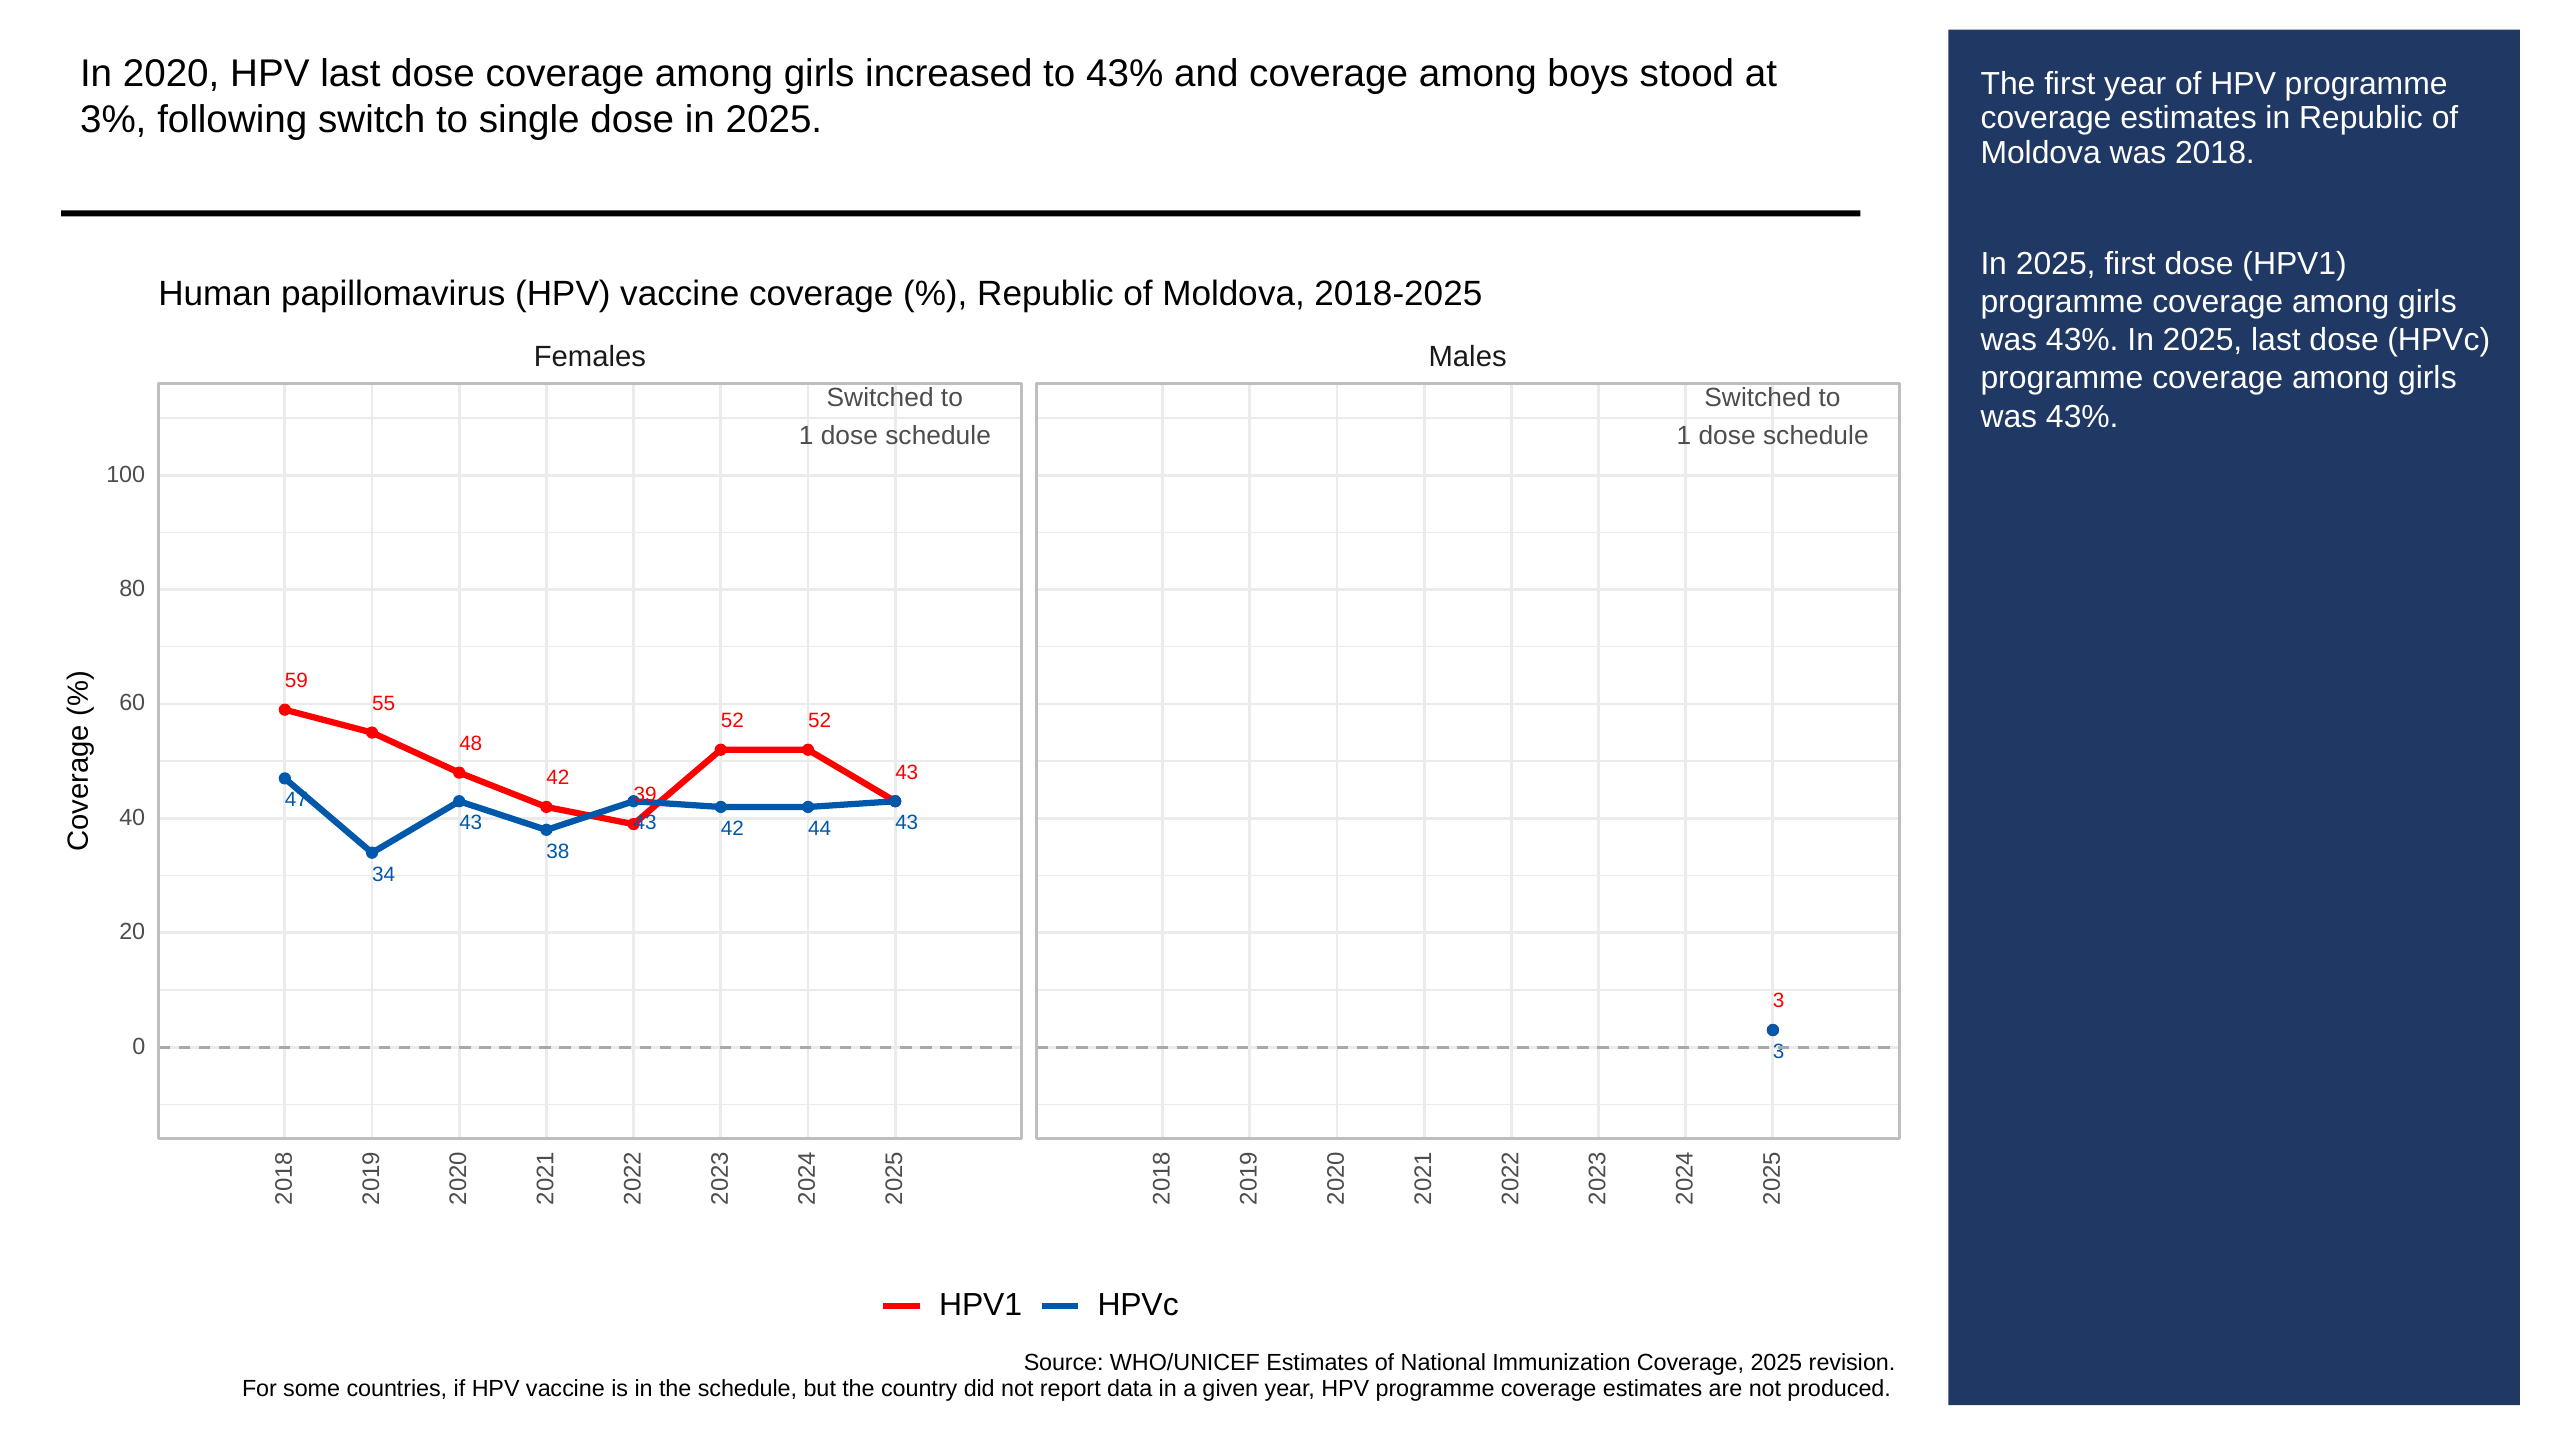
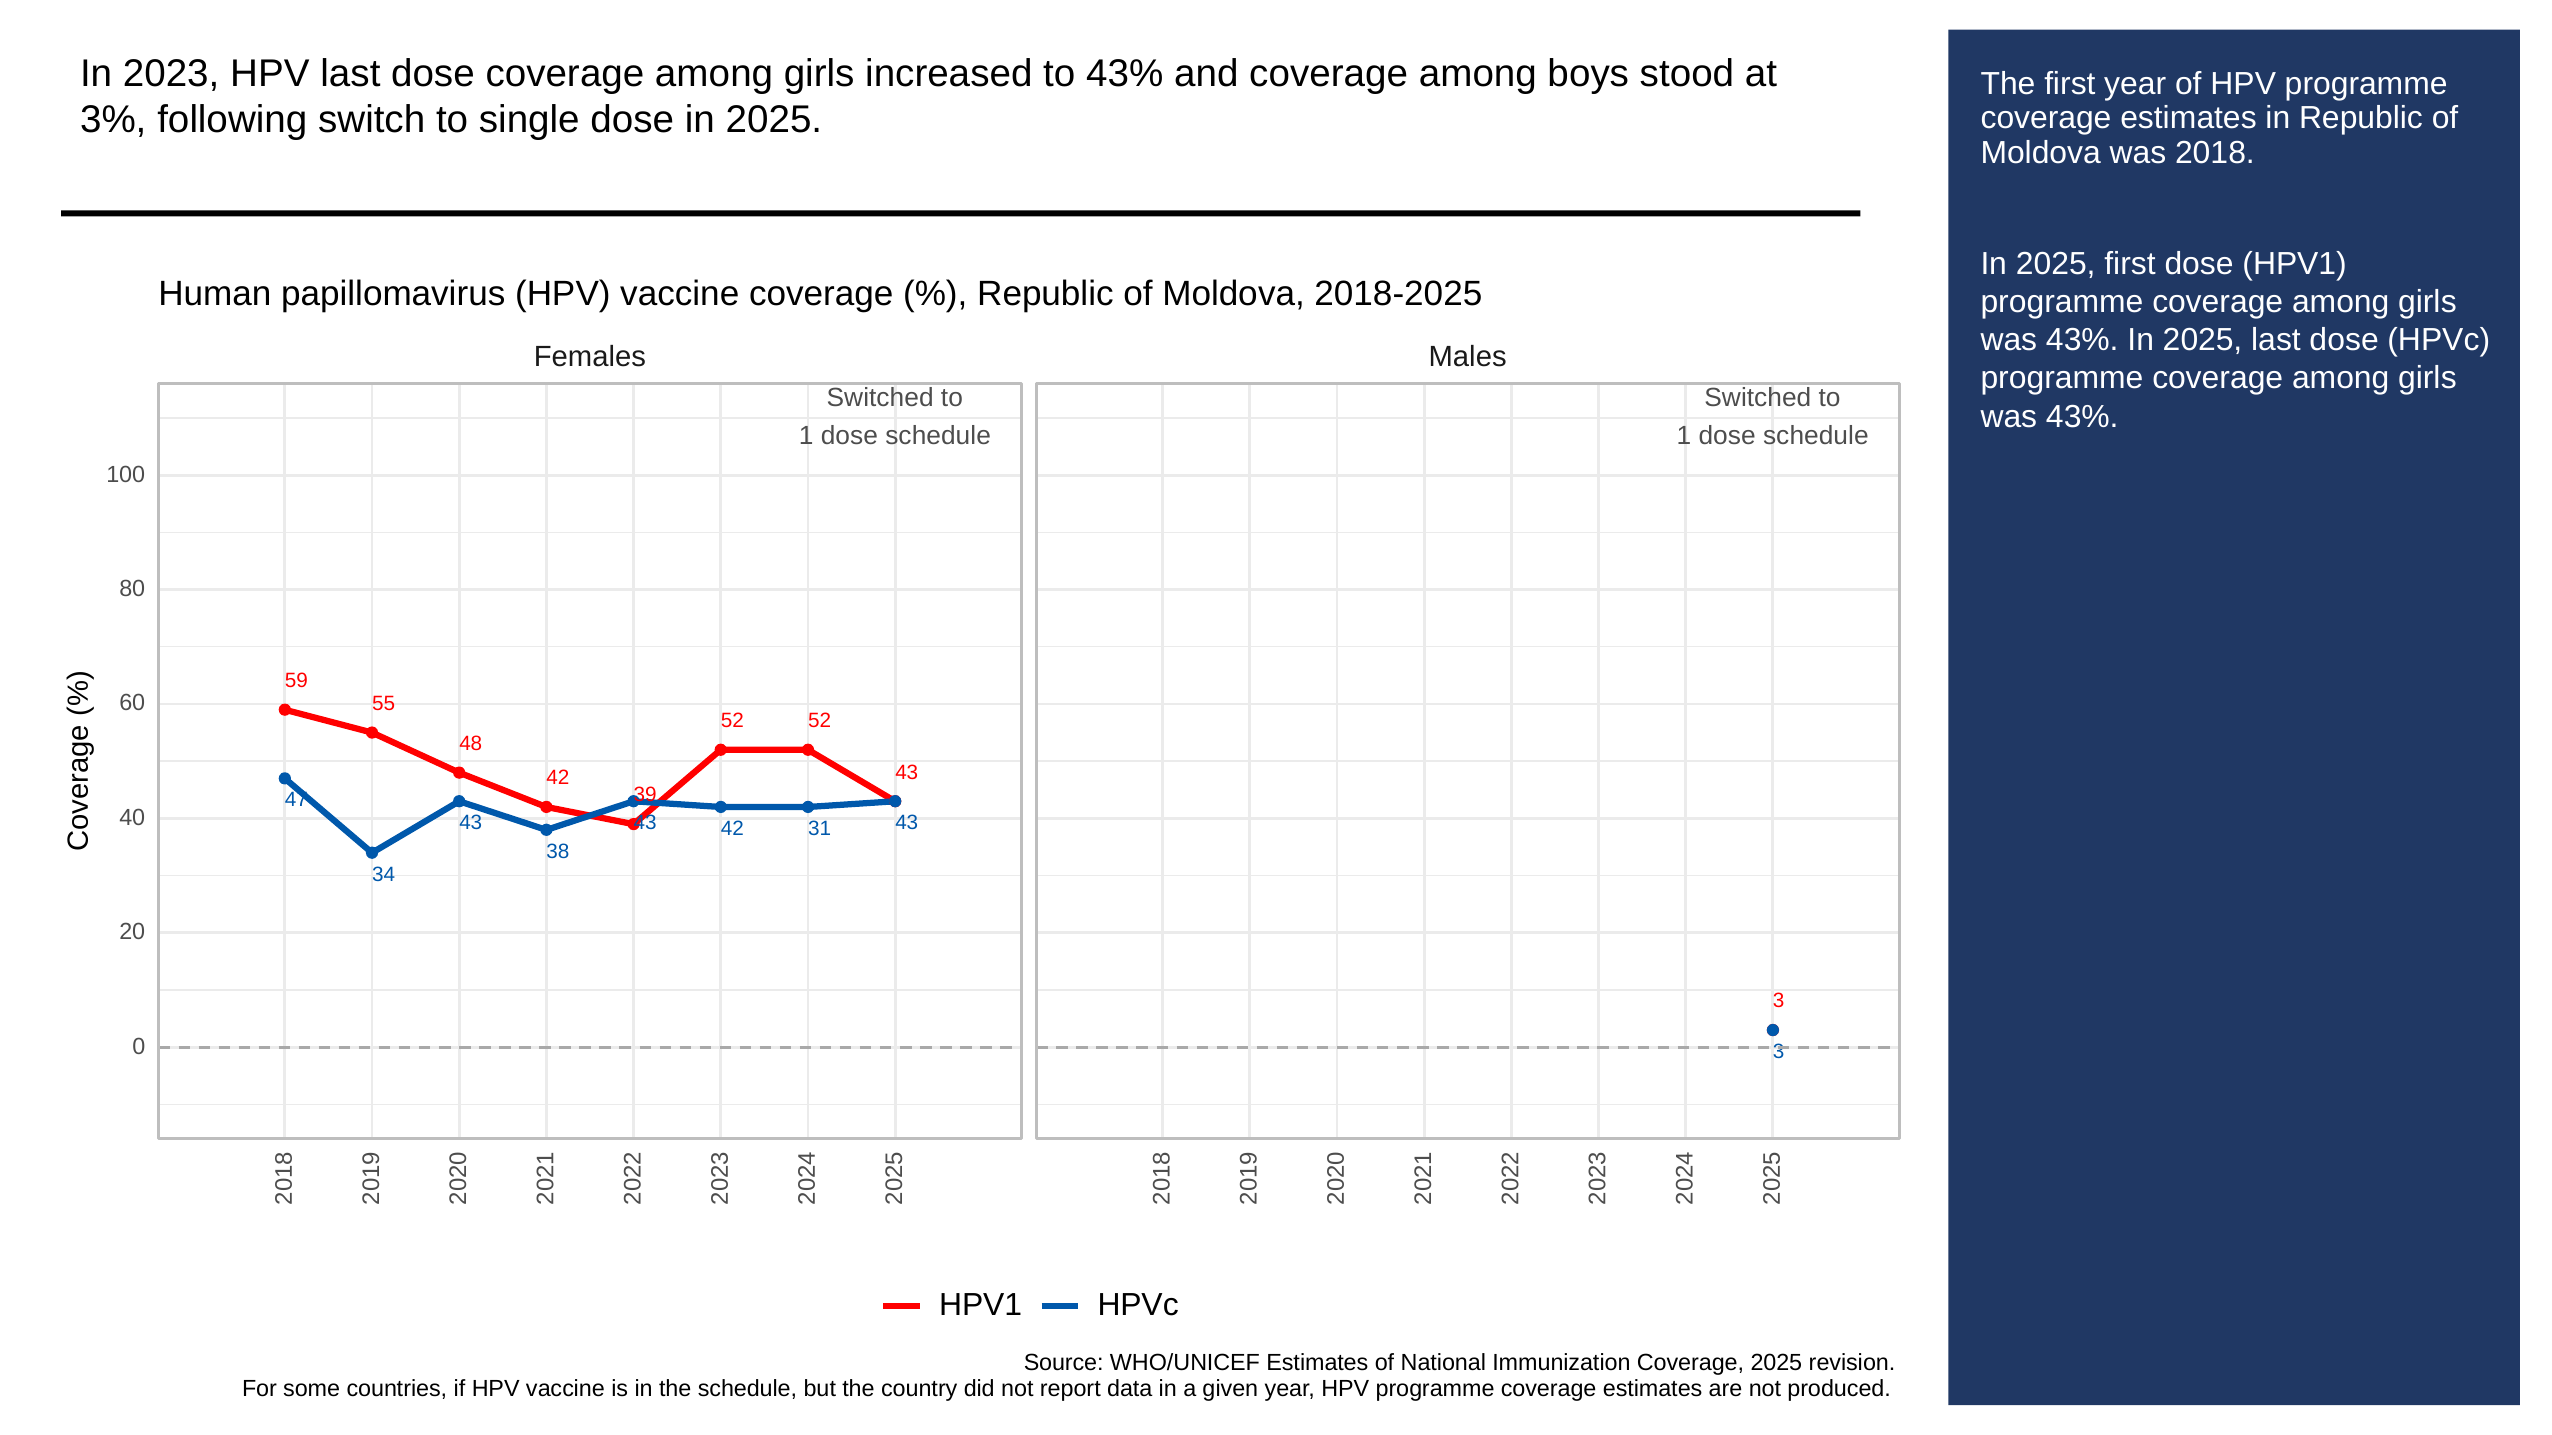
2020: 2020 -> 2023
44: 44 -> 31
